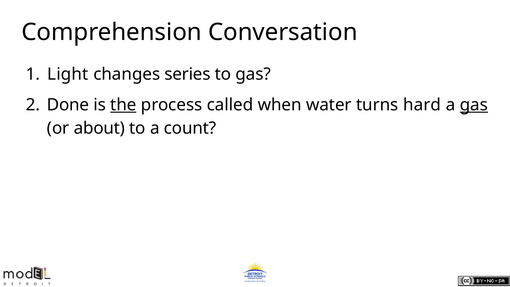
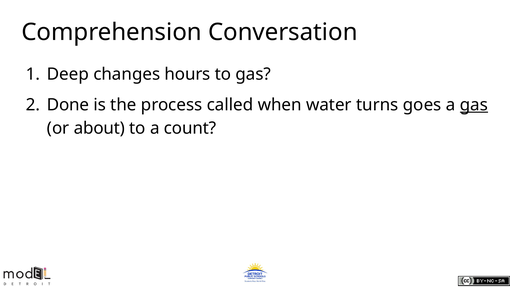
Light: Light -> Deep
series: series -> hours
the underline: present -> none
hard: hard -> goes
